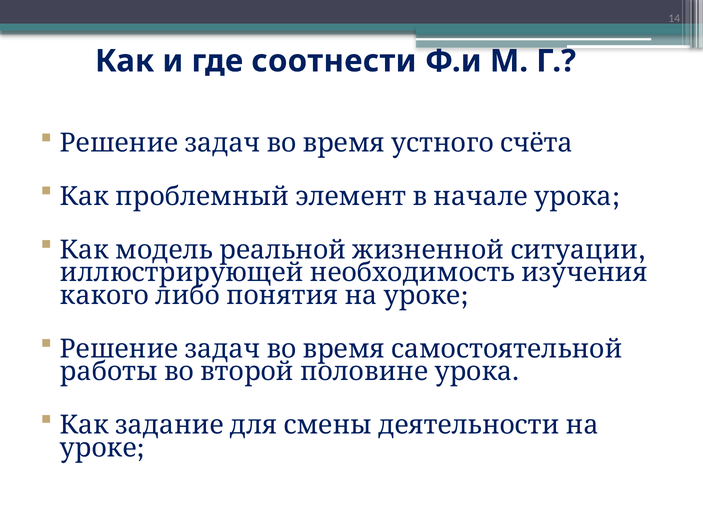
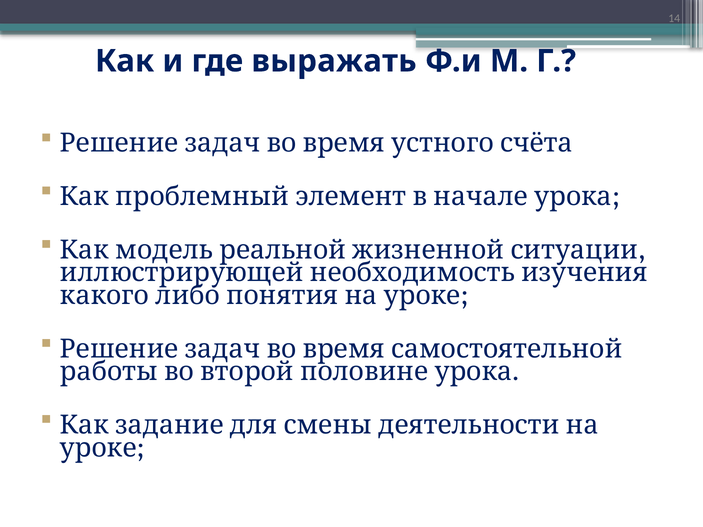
соотнести: соотнести -> выражать
